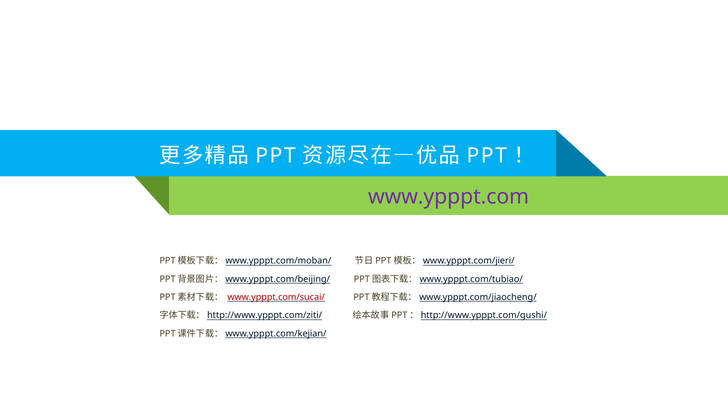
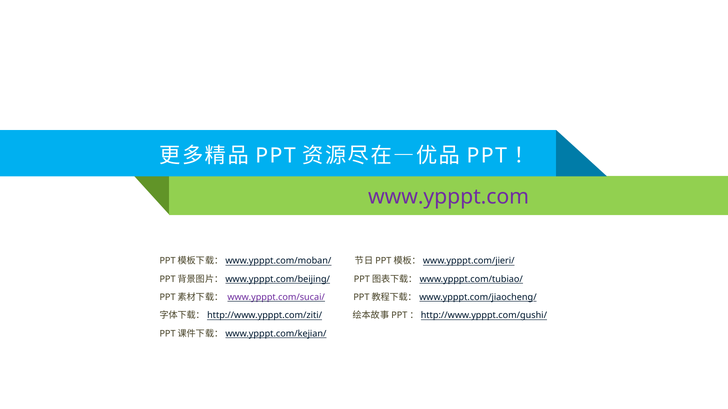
www.ypppt.com/sucai/ colour: red -> purple
